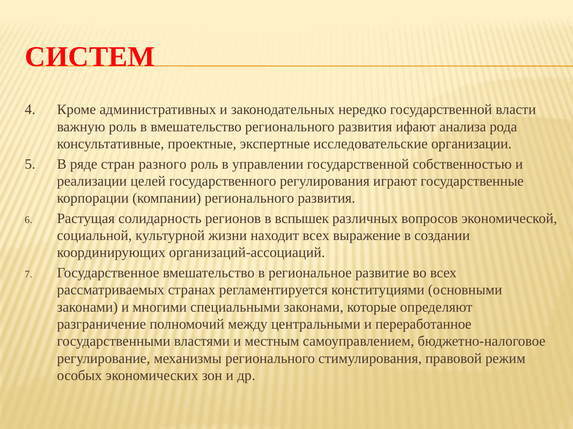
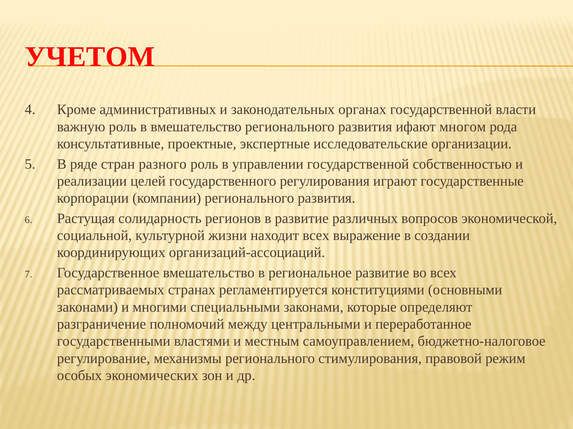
СИСТЕМ: СИСТЕМ -> УЧЕТОМ
нередко: нередко -> органах
анализа: анализа -> многом
в вспышек: вспышек -> развитие
